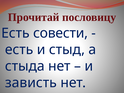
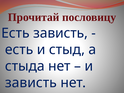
Есть совести: совести -> зависть
